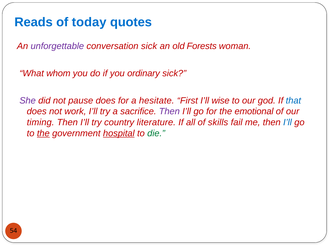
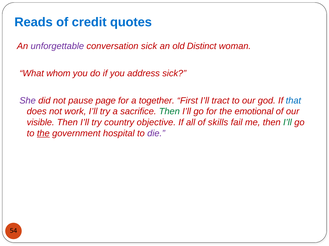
today: today -> credit
Forests: Forests -> Distinct
ordinary: ordinary -> address
pause does: does -> page
hesitate: hesitate -> together
wise: wise -> tract
Then at (169, 112) colour: purple -> green
timing: timing -> visible
literature: literature -> objective
I’ll at (287, 123) colour: blue -> green
hospital underline: present -> none
die colour: green -> purple
